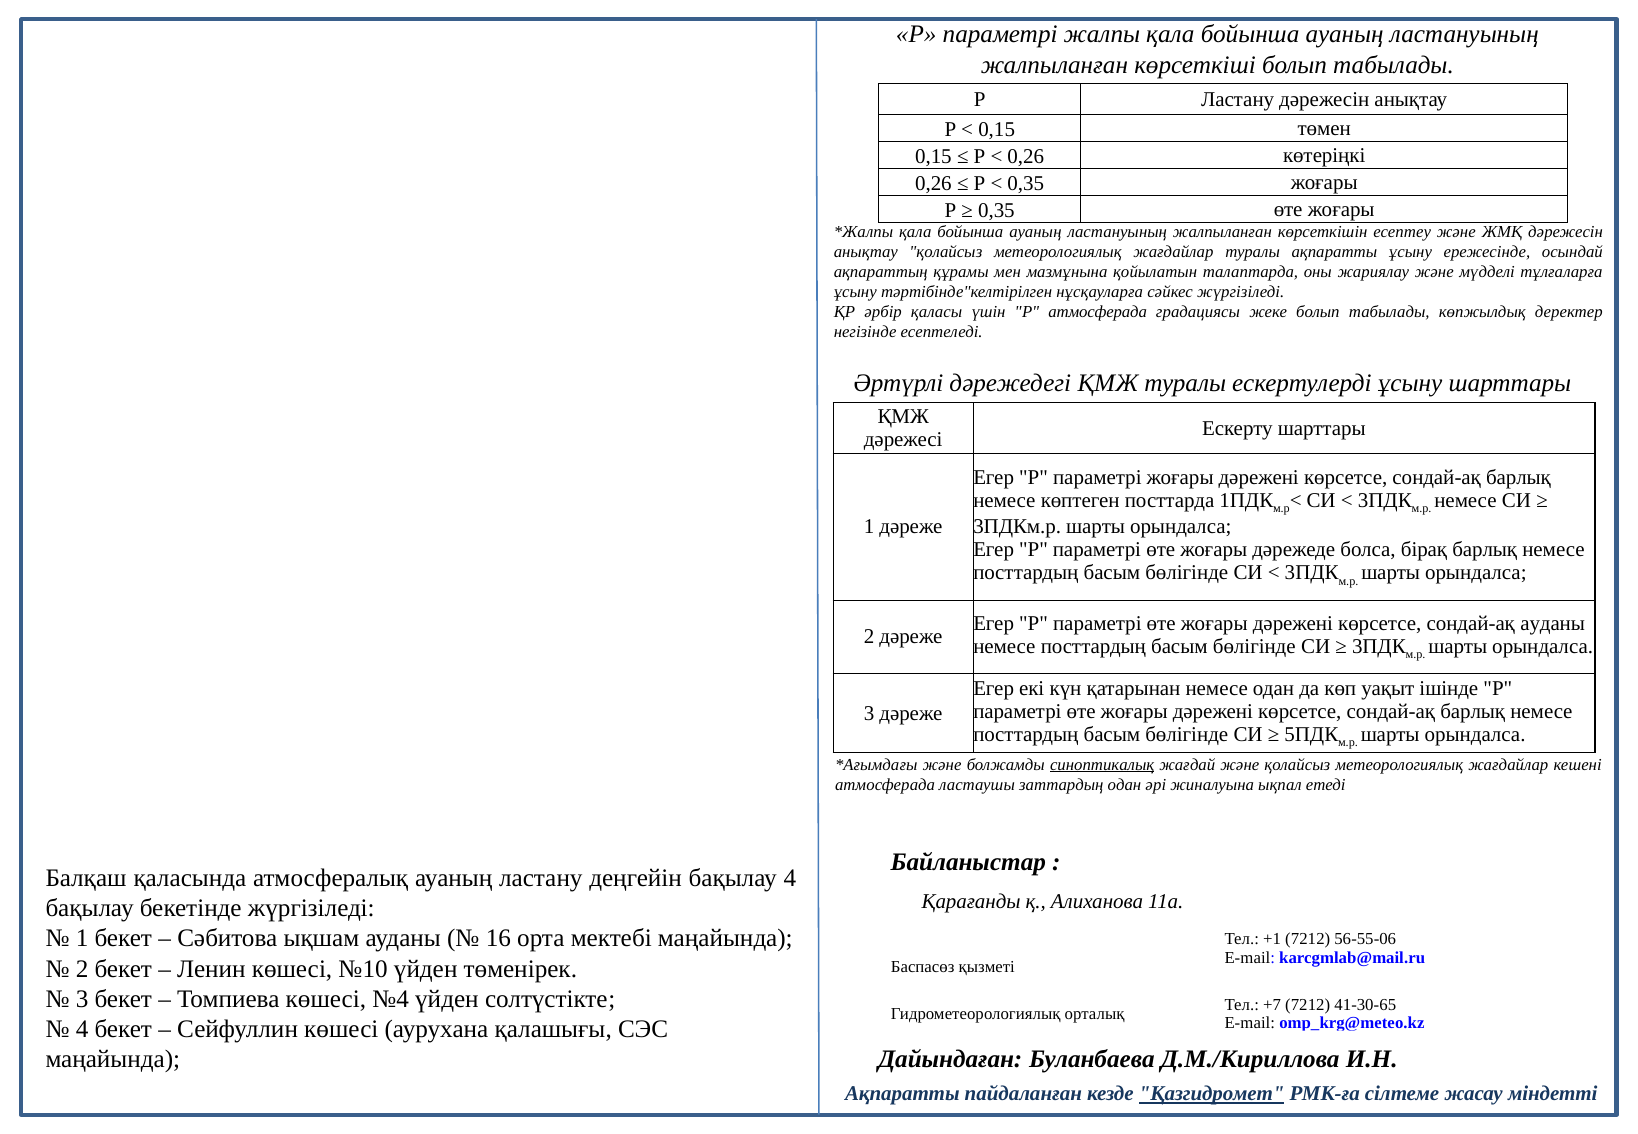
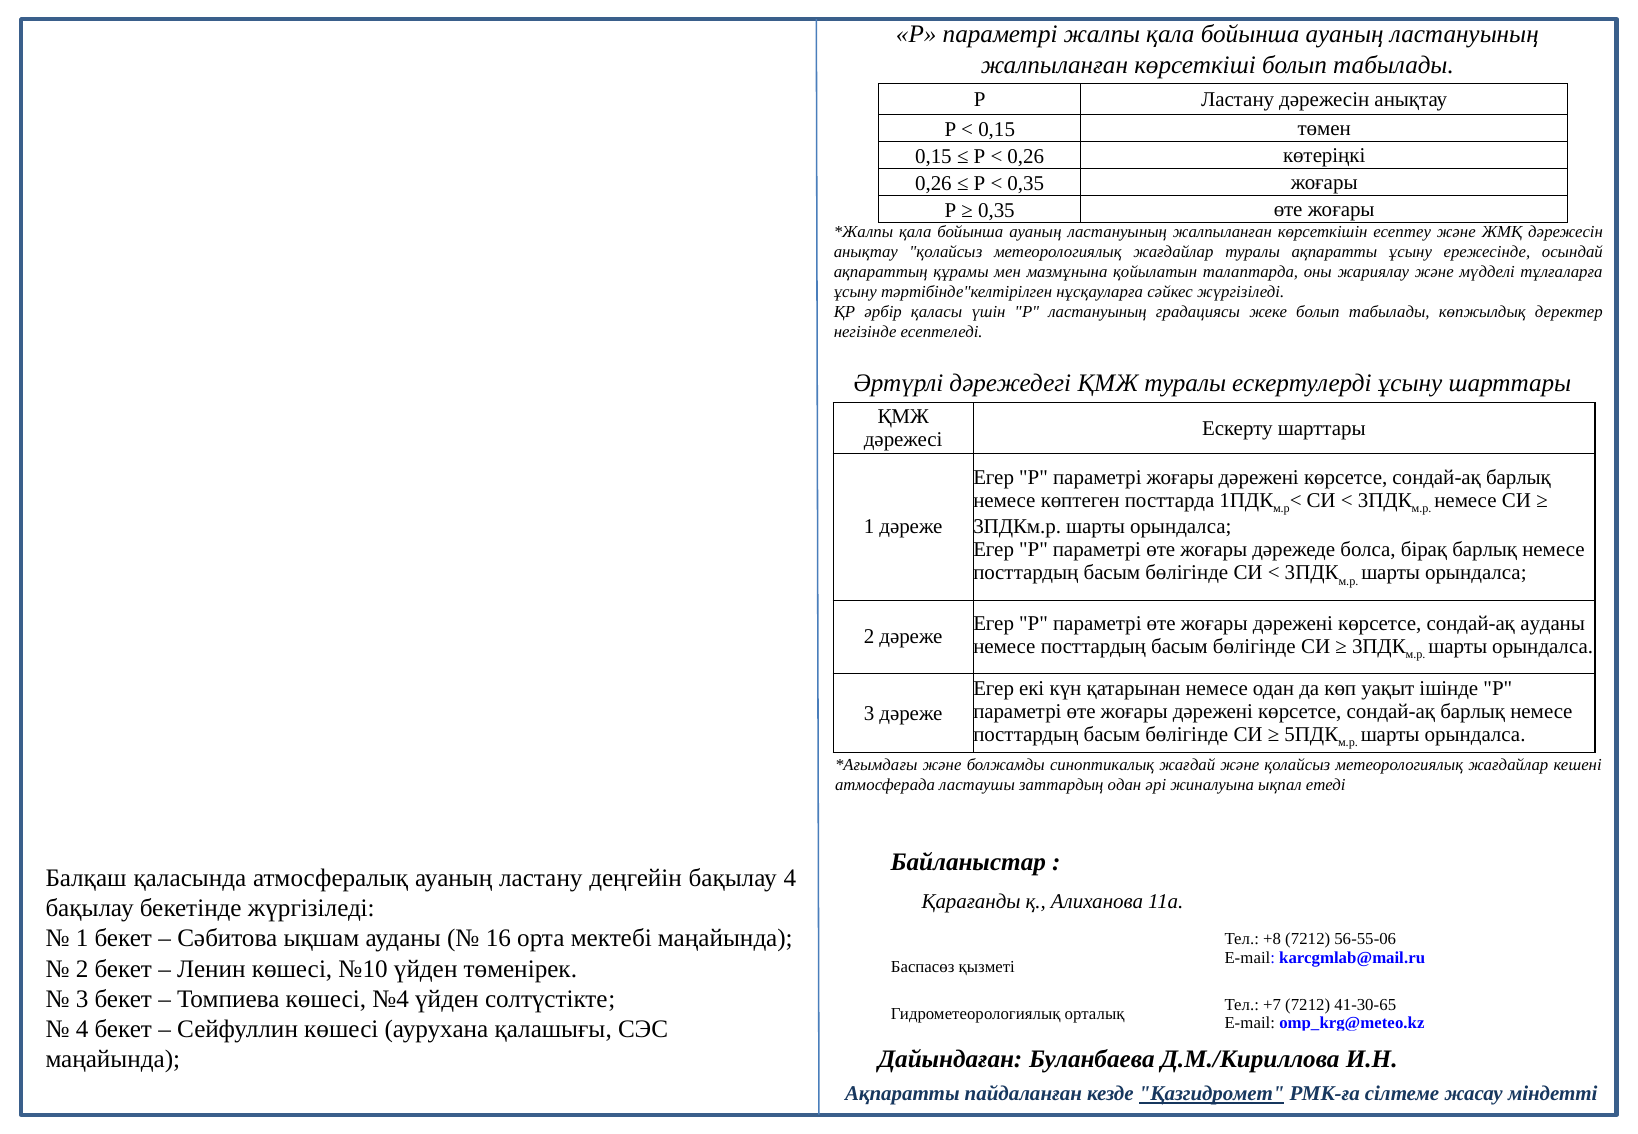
Р атмосферада: атмосферада -> ластануының
синоптикалық underline: present -> none
+1: +1 -> +8
